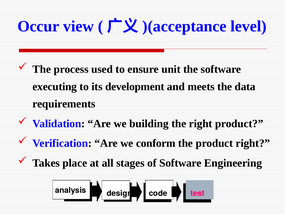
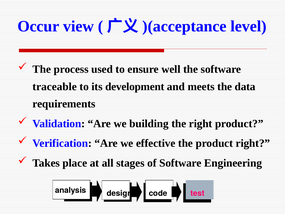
unit: unit -> well
executing: executing -> traceable
conform: conform -> effective
